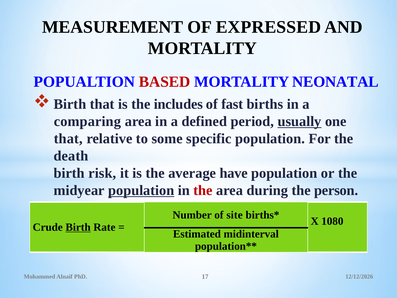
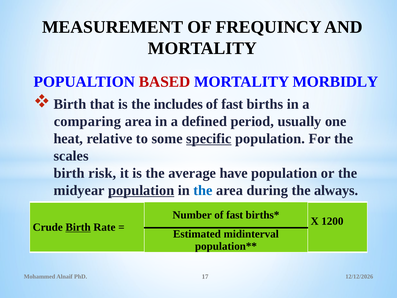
EXPRESSED: EXPRESSED -> FREQUINCY
NEONATAL: NEONATAL -> MORBIDLY
usually underline: present -> none
that at (68, 139): that -> heat
specific underline: none -> present
death: death -> scales
the at (203, 190) colour: red -> blue
person: person -> always
Number of site: site -> fast
1080: 1080 -> 1200
